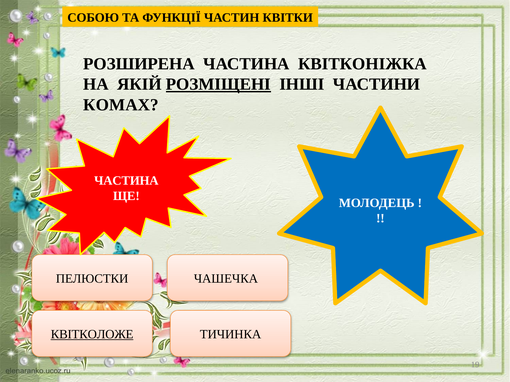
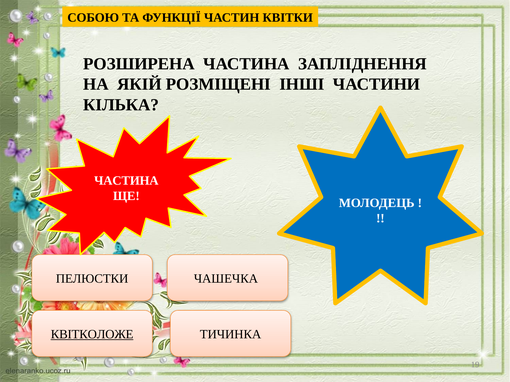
КВІТКОНІЖКА: КВІТКОНІЖКА -> ЗАПЛІДНЕННЯ
РОЗМІЩЕНІ underline: present -> none
КОМАХ: КОМАХ -> КІЛЬКА
